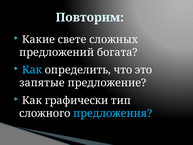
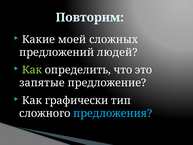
свете: свете -> моей
богата: богата -> людей
Как at (32, 70) colour: light blue -> light green
